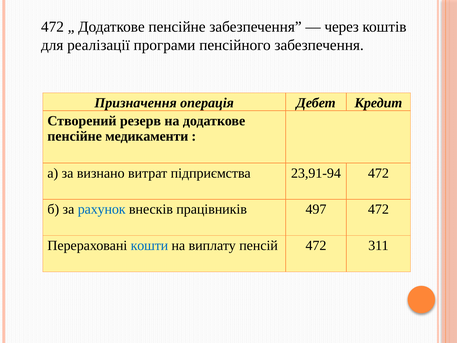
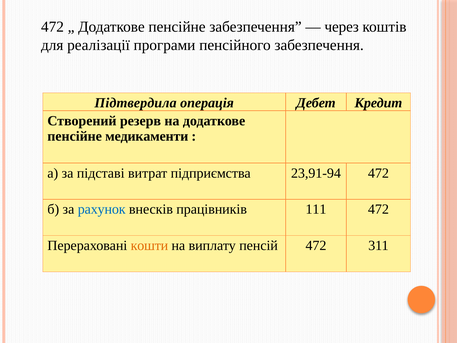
Призначення: Призначення -> Підтвердила
визнано: визнано -> підставі
497: 497 -> 111
кошти colour: blue -> orange
